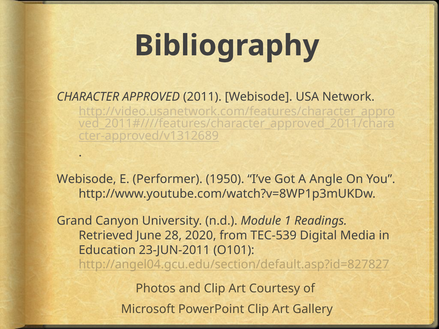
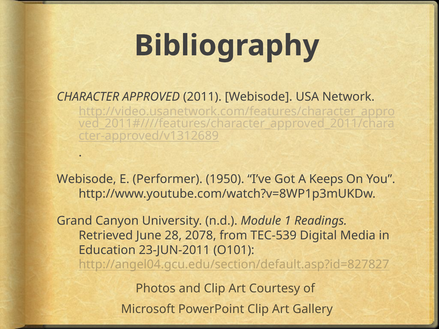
Angle: Angle -> Keeps
2020: 2020 -> 2078
